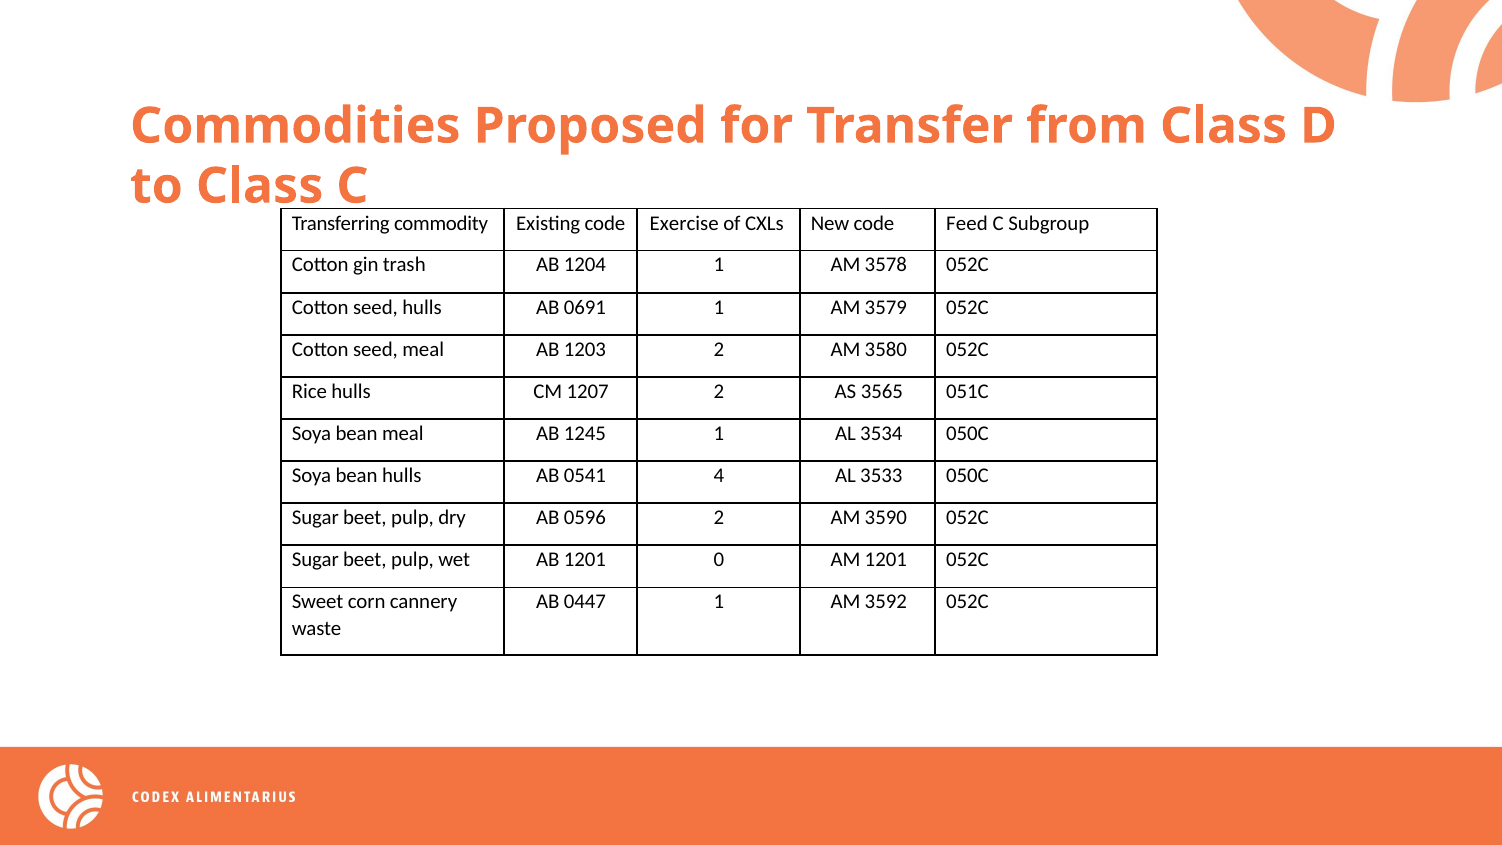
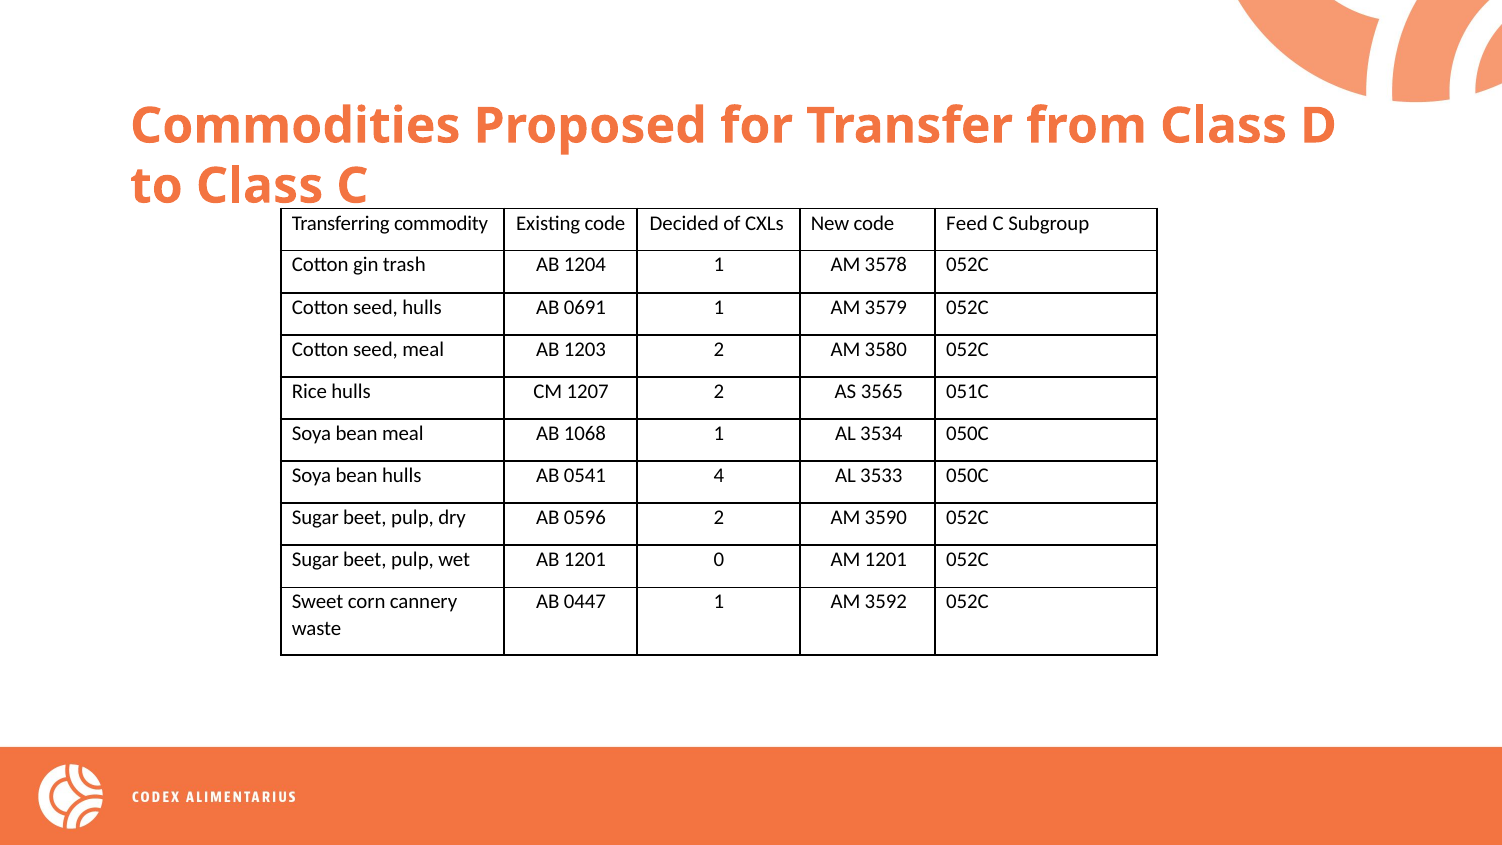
Exercise: Exercise -> Decided
1245: 1245 -> 1068
